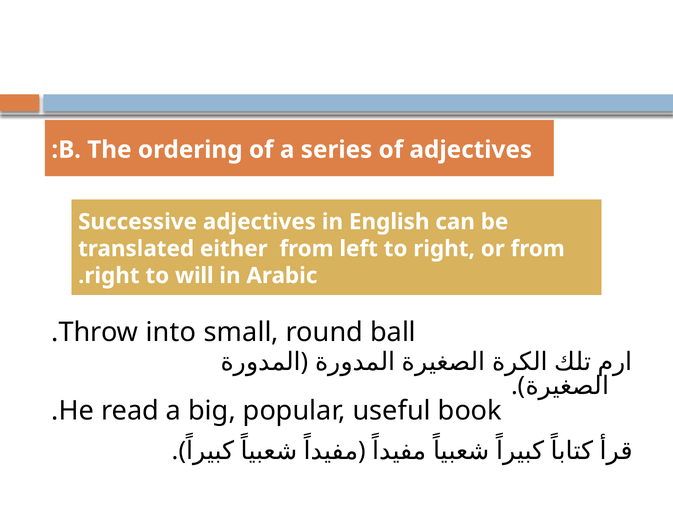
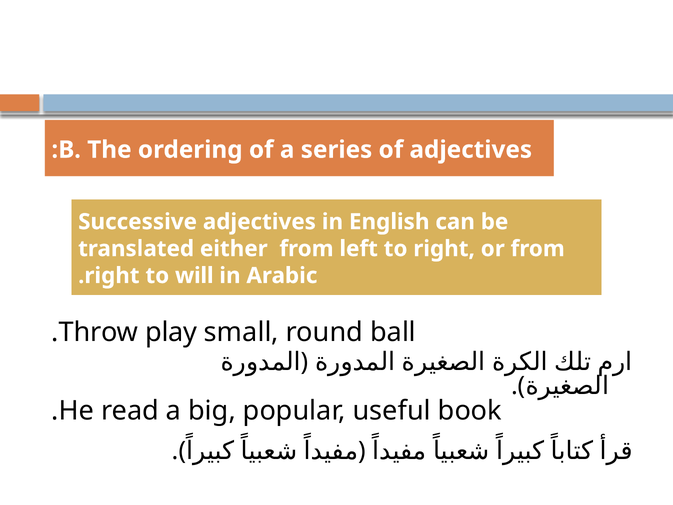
into: into -> play
